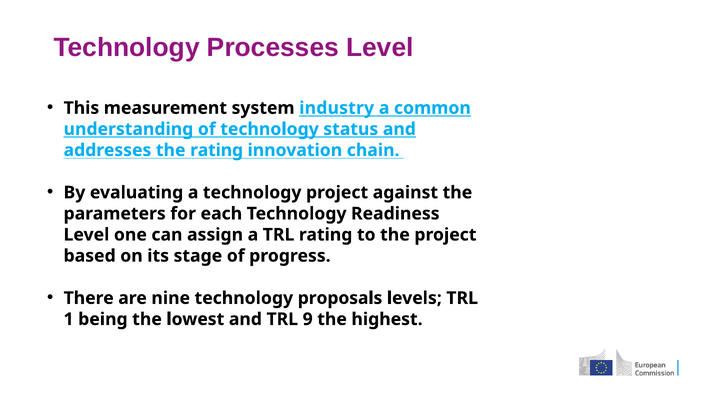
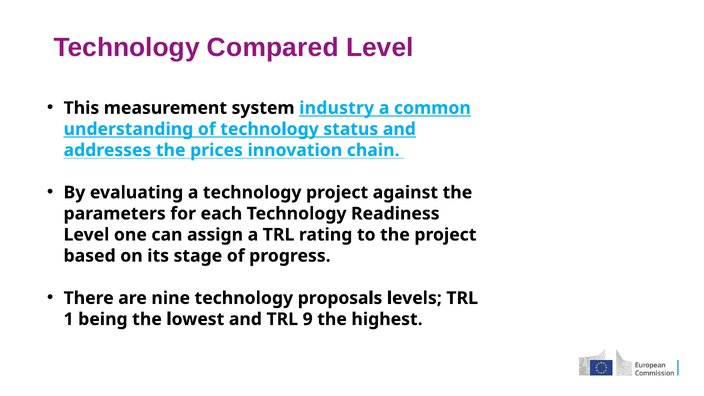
Processes: Processes -> Compared
the rating: rating -> prices
